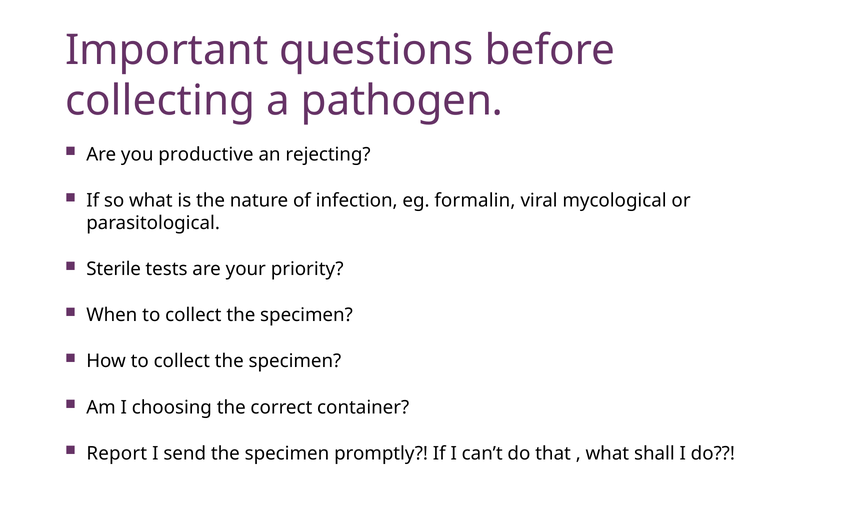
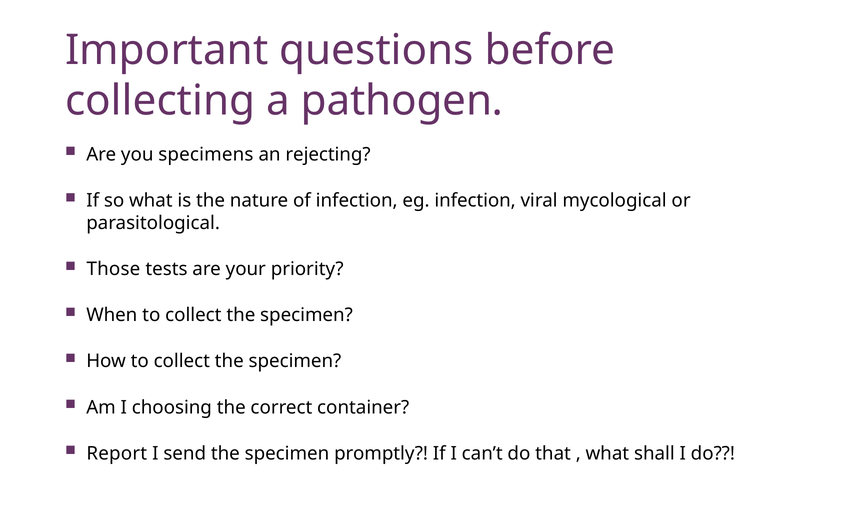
productive: productive -> specimens
eg formalin: formalin -> infection
Sterile: Sterile -> Those
